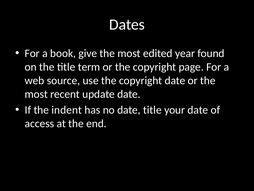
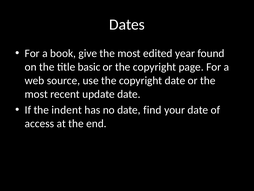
term: term -> basic
date title: title -> find
